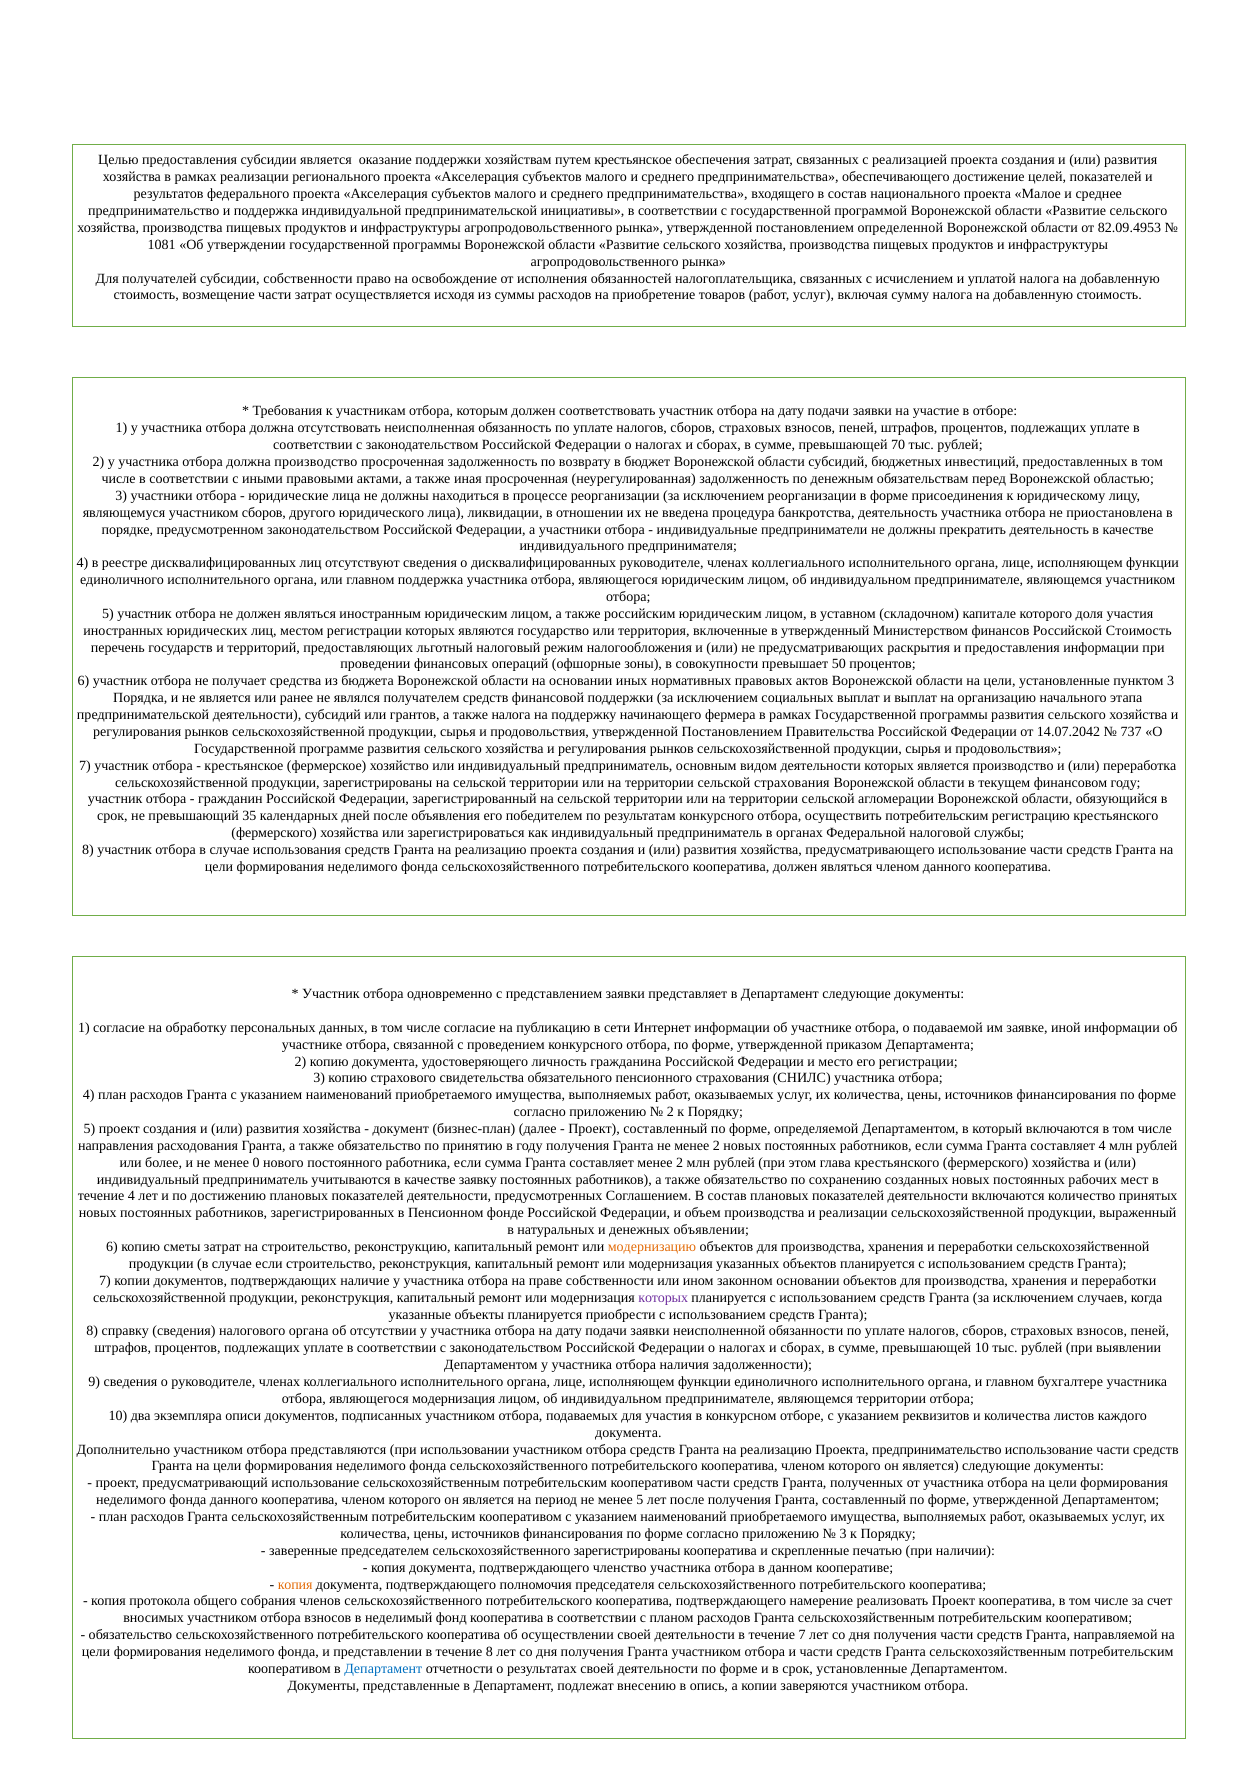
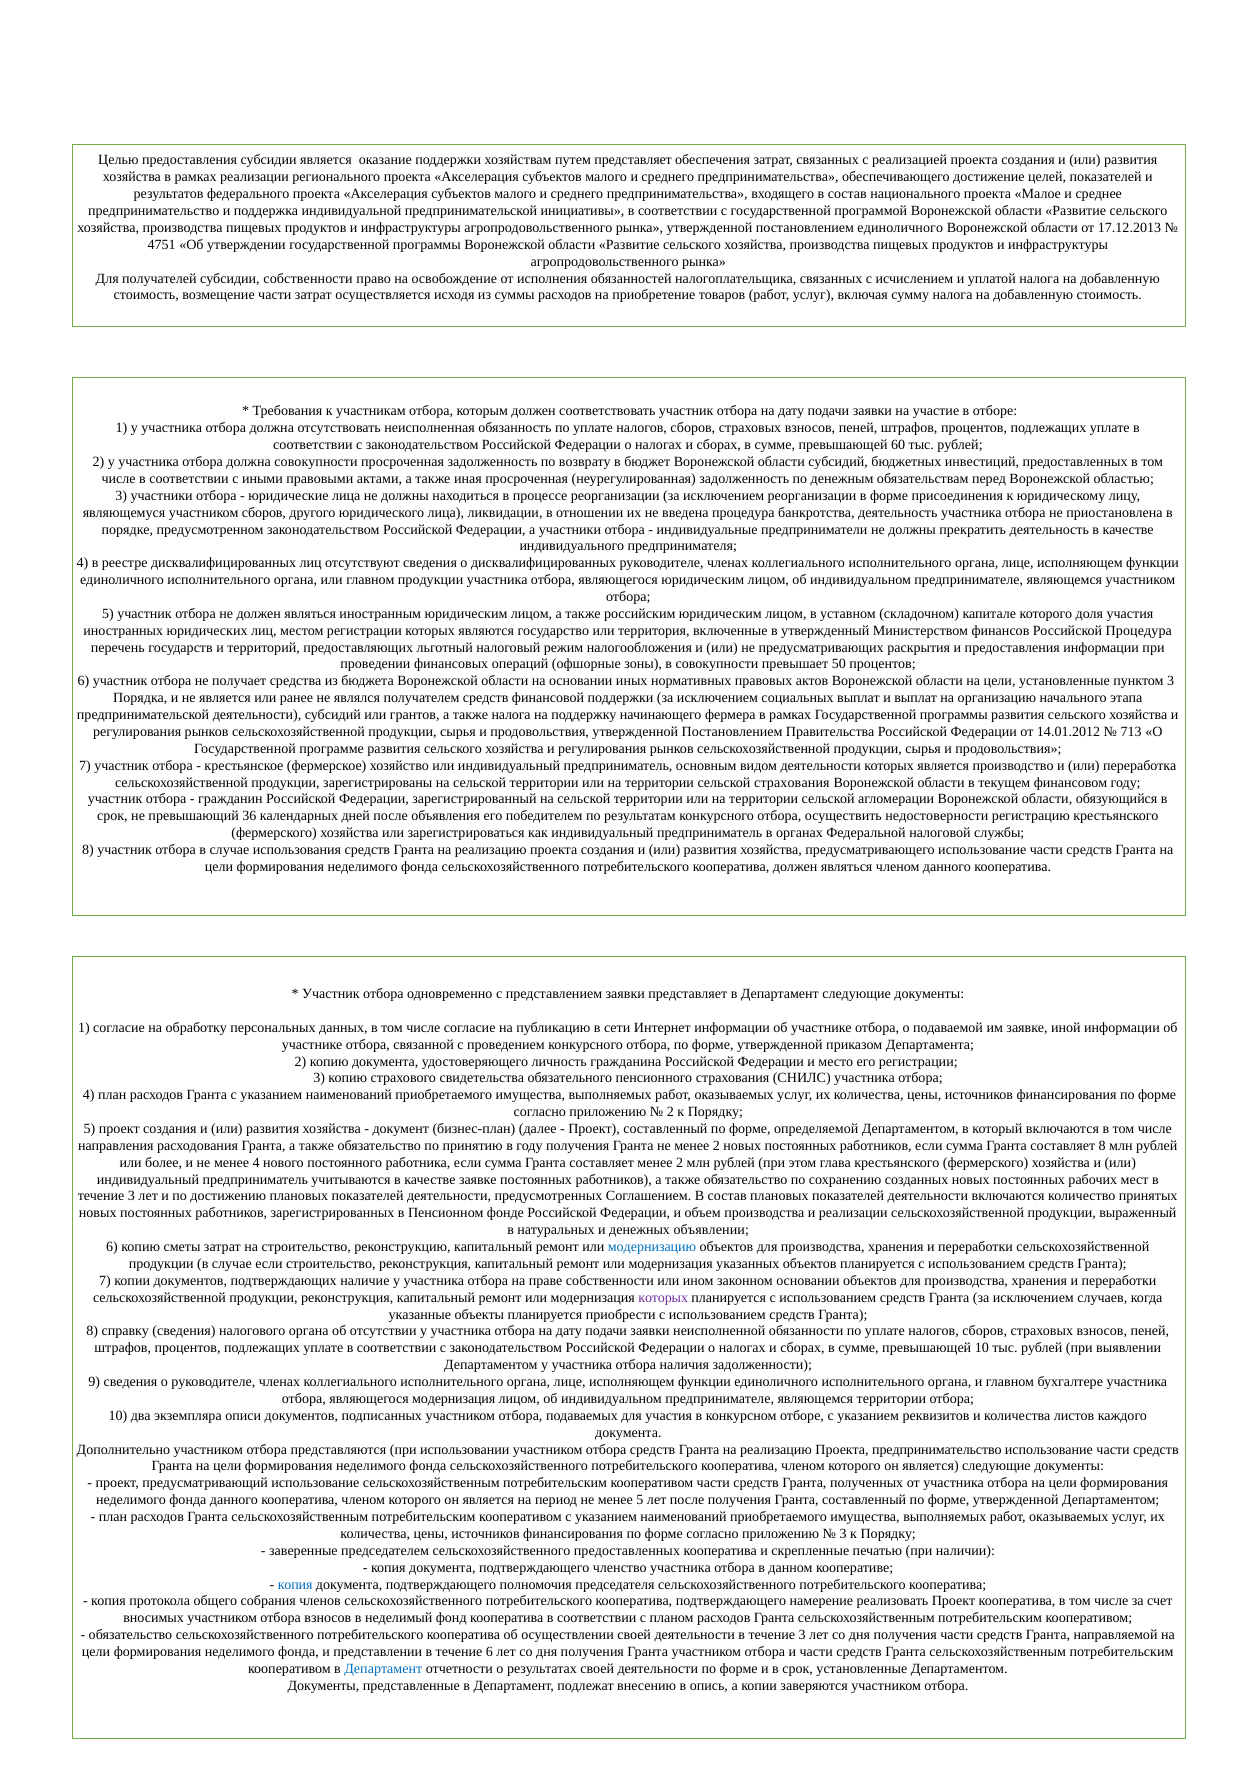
путем крестьянское: крестьянское -> представляет
постановлением определенной: определенной -> единоличного
82.09.4953: 82.09.4953 -> 17.12.2013
1081: 1081 -> 4751
70: 70 -> 60
должна производство: производство -> совокупности
главном поддержка: поддержка -> продукции
Российской Стоимость: Стоимость -> Процедура
14.07.2042: 14.07.2042 -> 14.01.2012
737: 737 -> 713
35: 35 -> 36
осуществить потребительским: потребительским -> недостоверности
составляет 4: 4 -> 8
менее 0: 0 -> 4
качестве заявку: заявку -> заявке
4 at (131, 1196): 4 -> 3
модернизацию colour: orange -> blue
сельскохозяйственного зарегистрированы: зарегистрированы -> предоставленных
копия at (295, 1584) colour: orange -> blue
деятельности в течение 7: 7 -> 3
течение 8: 8 -> 6
